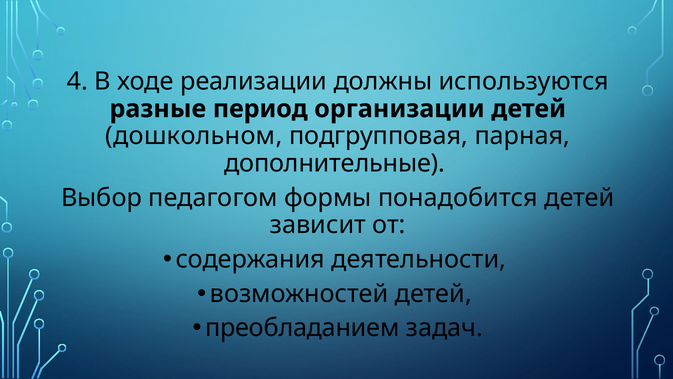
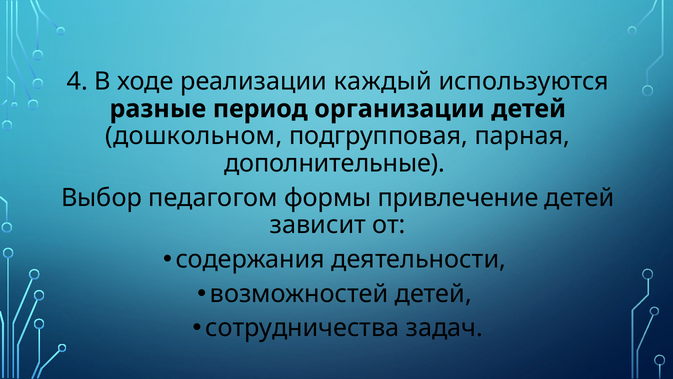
должны: должны -> каждый
понадобится: понадобится -> привлечение
преобладанием: преобладанием -> сотрудничества
